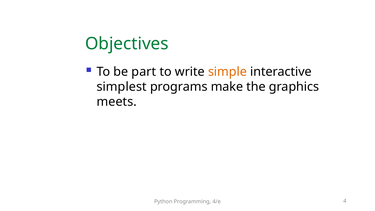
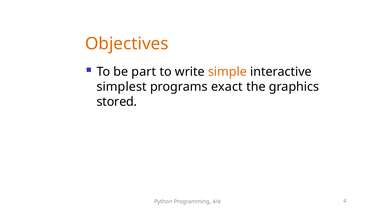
Objectives colour: green -> orange
make: make -> exact
meets: meets -> stored
